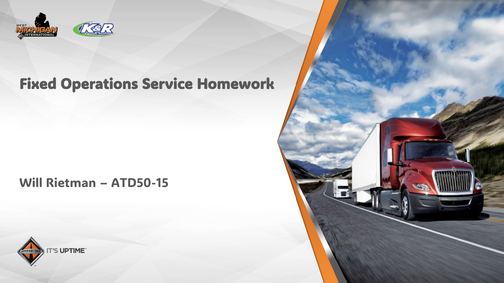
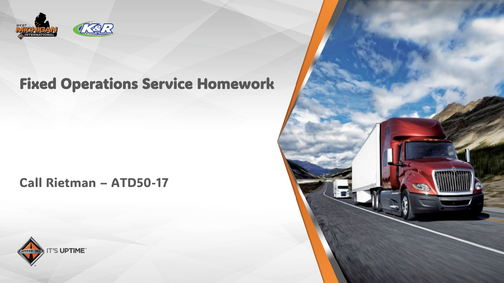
Will: Will -> Call
ATD50-15: ATD50-15 -> ATD50-17
